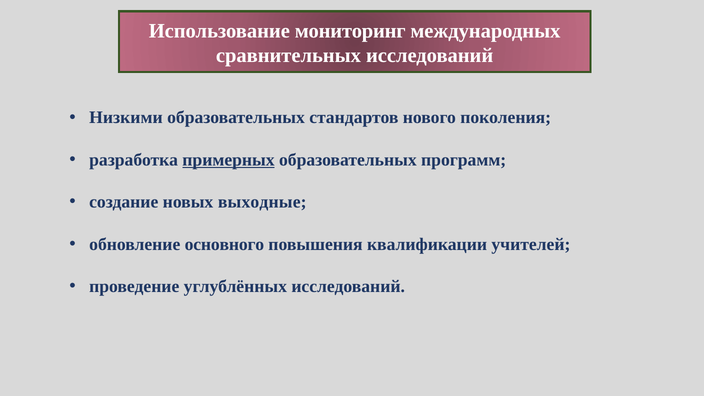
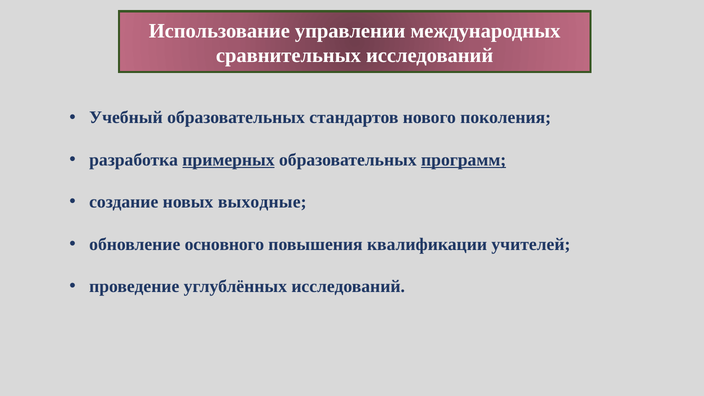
мониторинг: мониторинг -> управлении
Низкими: Низкими -> Учебный
программ underline: none -> present
